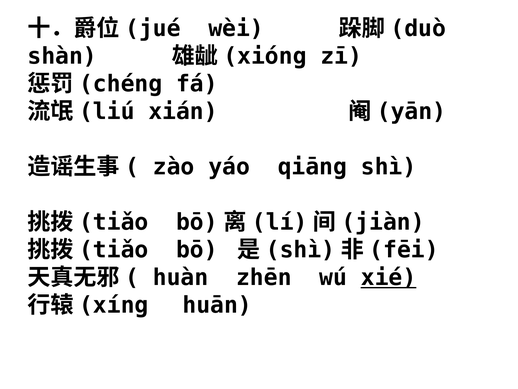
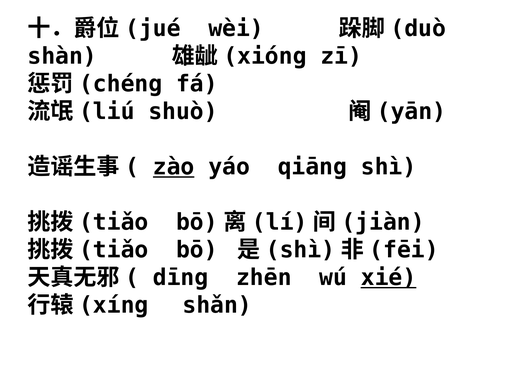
xián: xián -> shuò
zào underline: none -> present
huàn: huàn -> dīng
huān: huān -> shǎn
